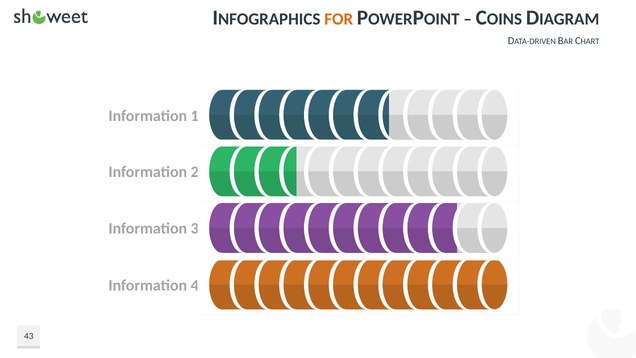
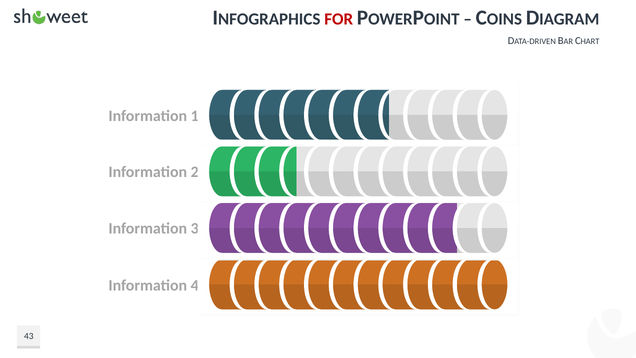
FOR colour: orange -> red
